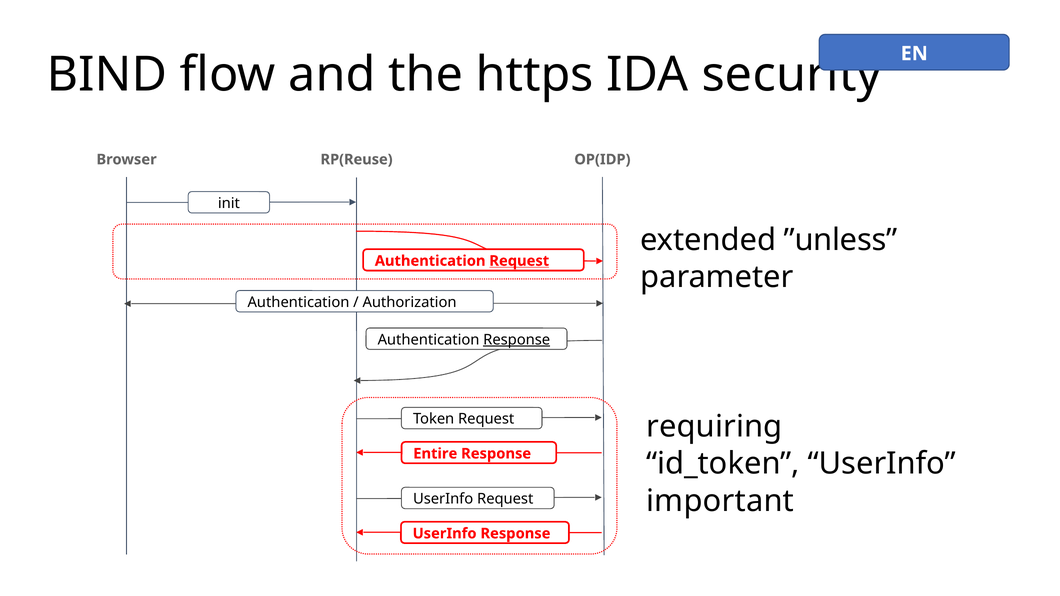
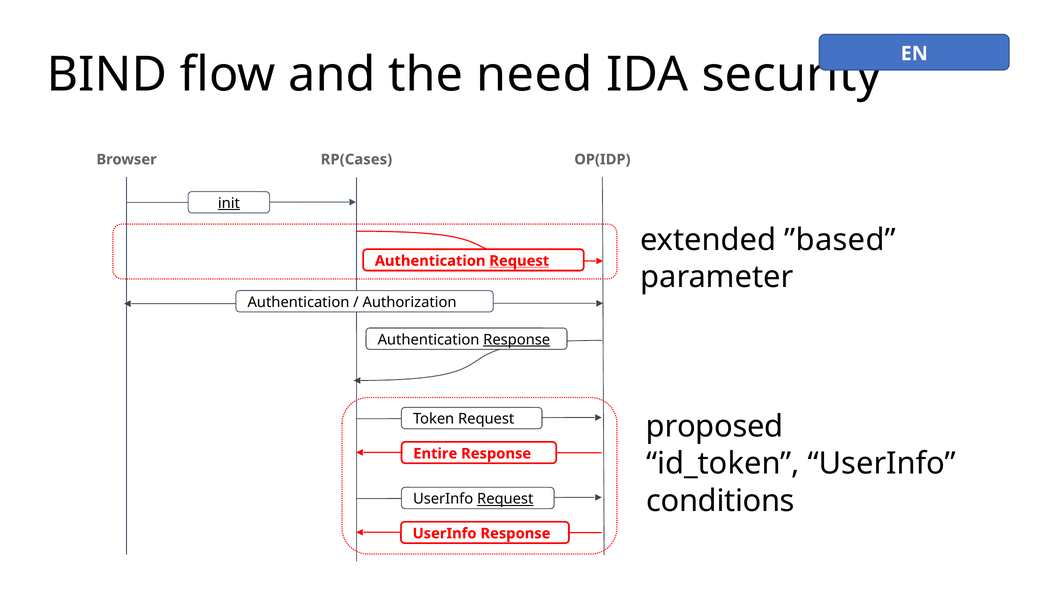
https: https -> need
RP(Reuse: RP(Reuse -> RP(Cases
init underline: none -> present
”unless: ”unless -> ”based
requiring: requiring -> proposed
important: important -> conditions
Request at (505, 499) underline: none -> present
